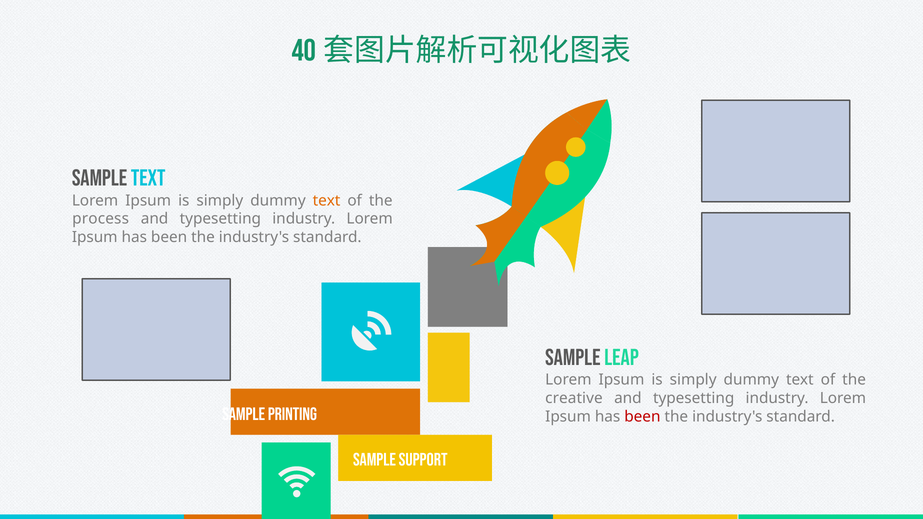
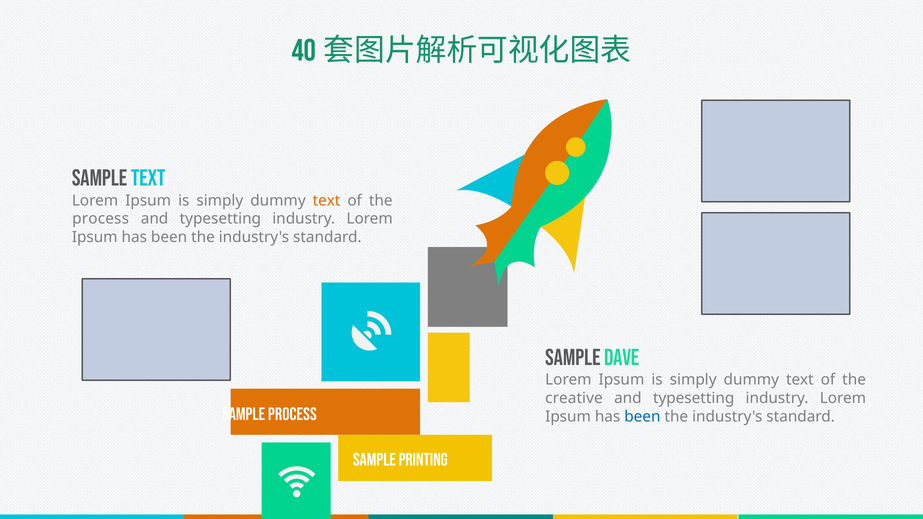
LEAP: LEAP -> DAVE
SAMPLE PRINTING: PRINTING -> PROCESS
been at (642, 417) colour: red -> blue
SUPPORT: SUPPORT -> PRINTING
